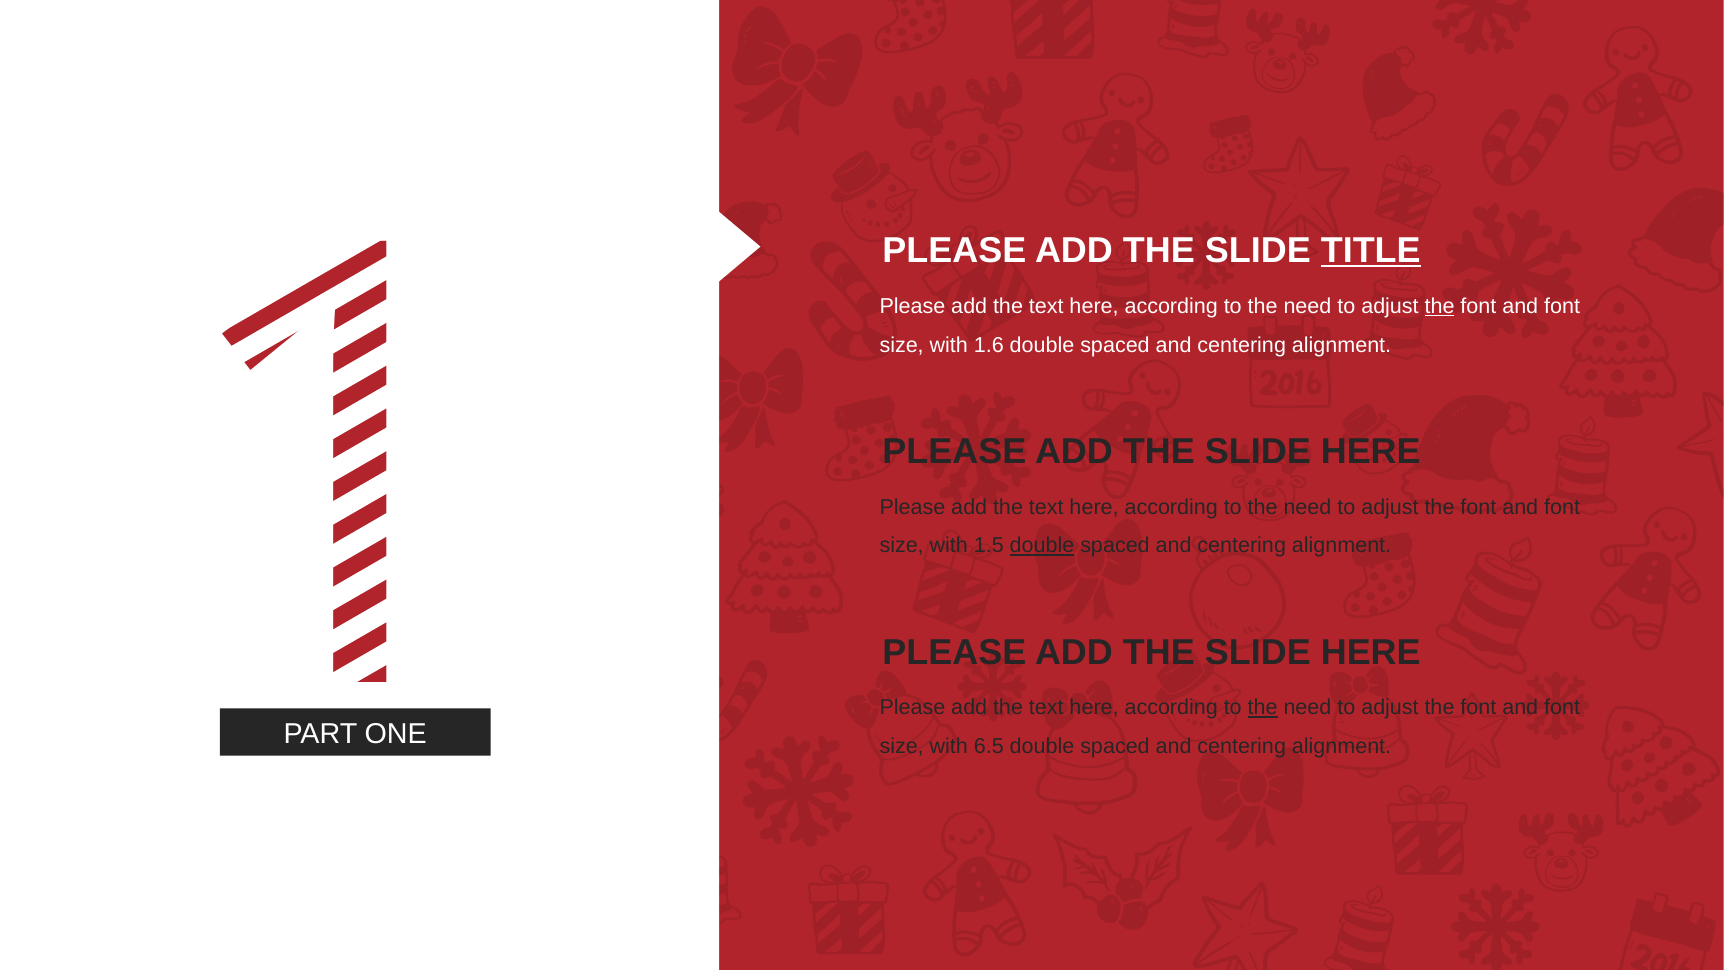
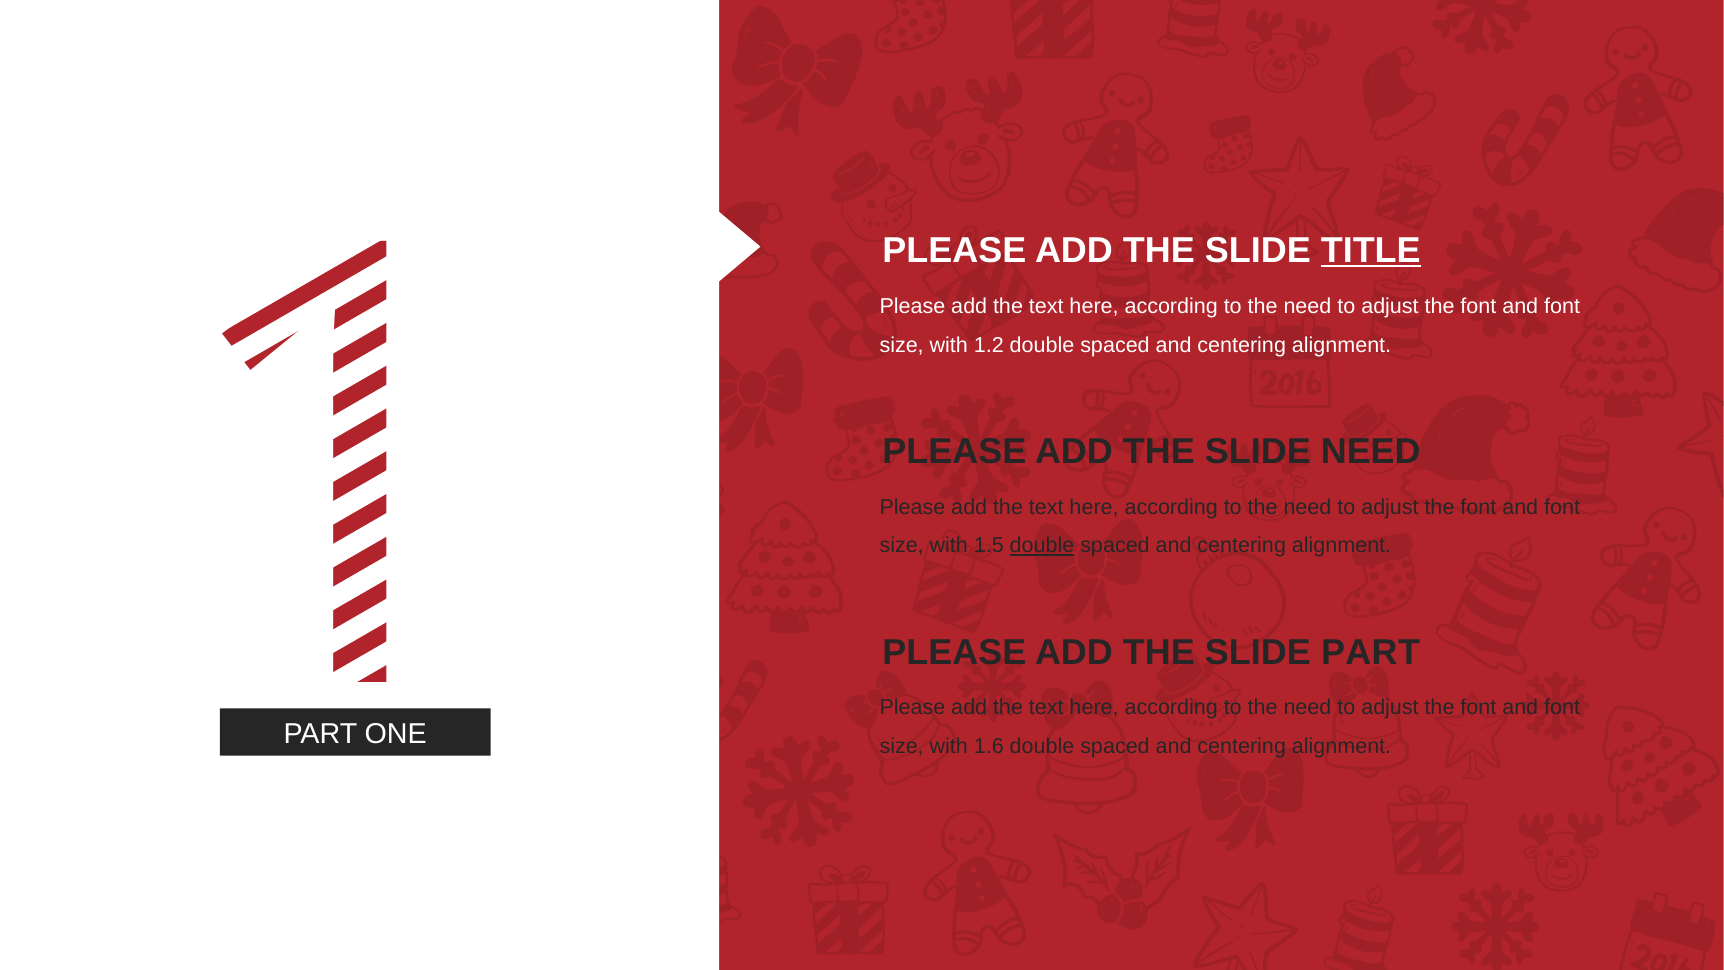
the at (1440, 306) underline: present -> none
1.6: 1.6 -> 1.2
HERE at (1371, 451): HERE -> NEED
HERE at (1371, 652): HERE -> PART
the at (1263, 707) underline: present -> none
6.5: 6.5 -> 1.6
